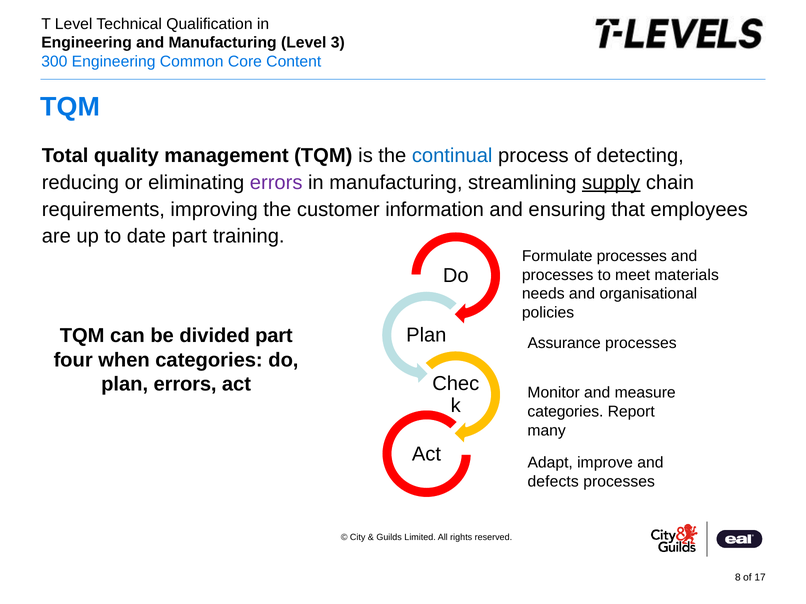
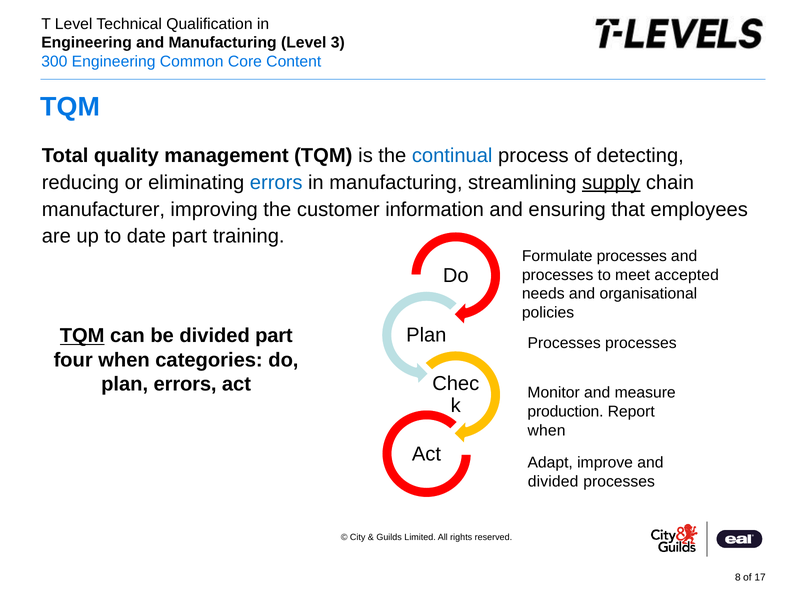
errors at (276, 183) colour: purple -> blue
requirements: requirements -> manufacturer
materials: materials -> accepted
TQM at (82, 336) underline: none -> present
Assurance at (564, 344): Assurance -> Processes
categories at (565, 412): categories -> production
many at (547, 431): many -> when
defects at (553, 482): defects -> divided
